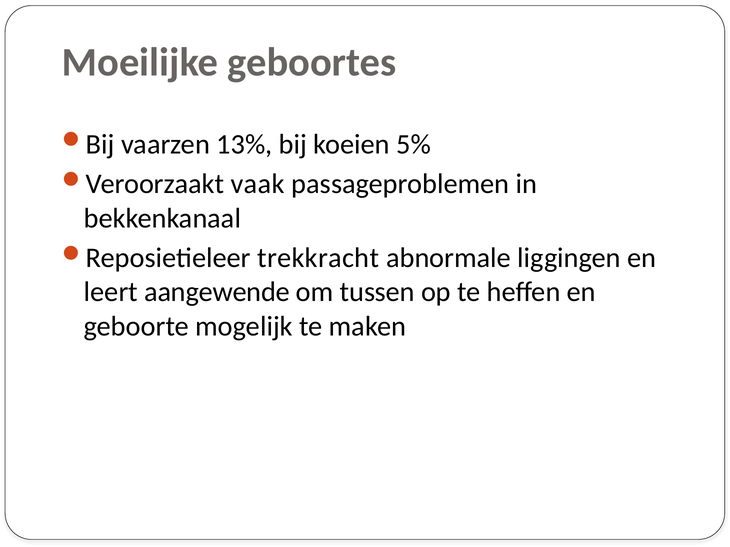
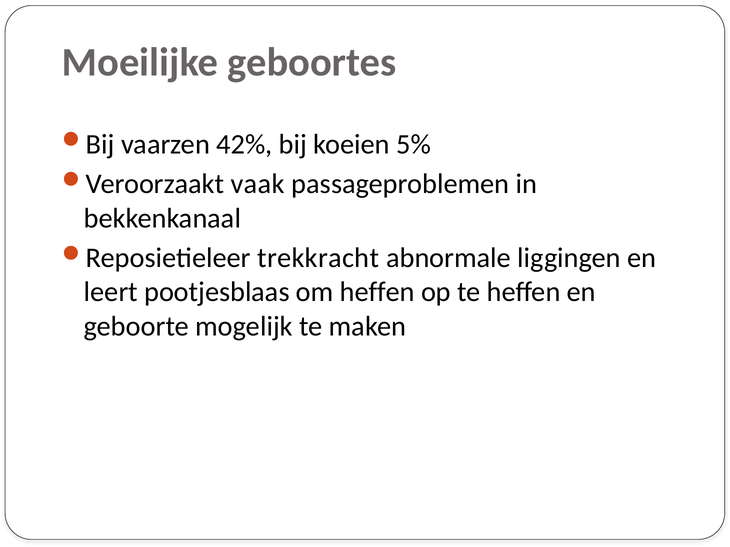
13%: 13% -> 42%
aangewende: aangewende -> pootjesblaas
om tussen: tussen -> heffen
